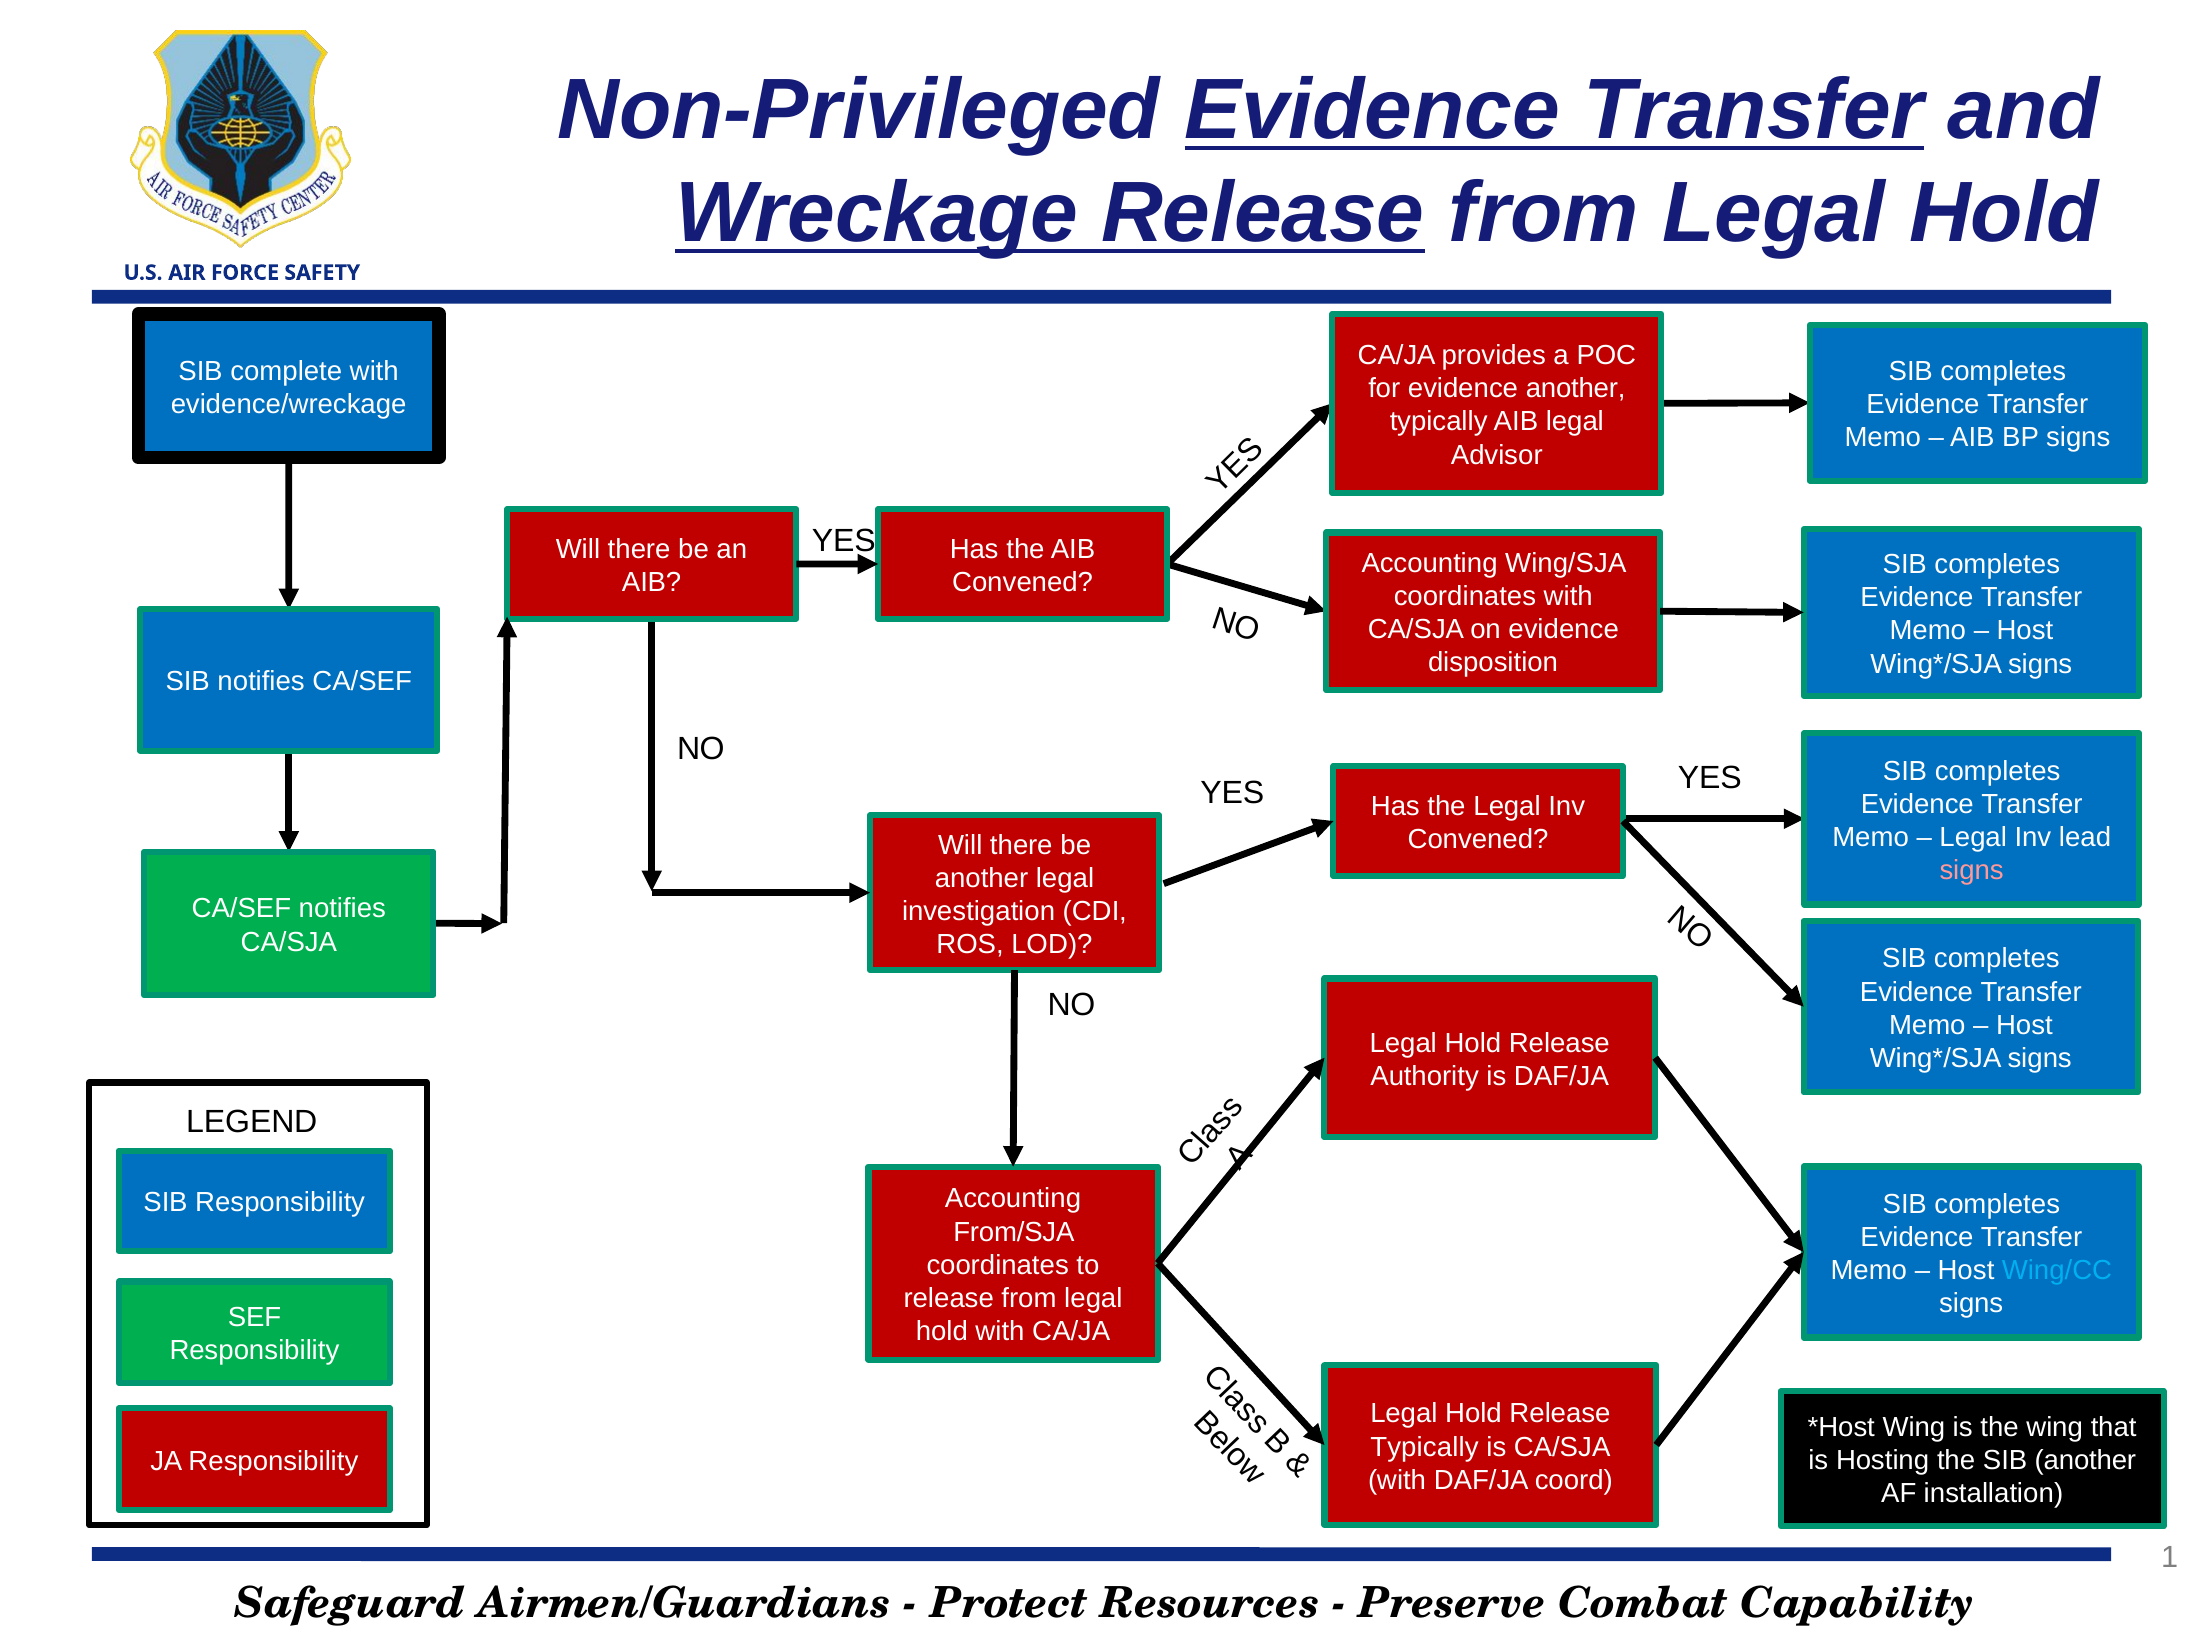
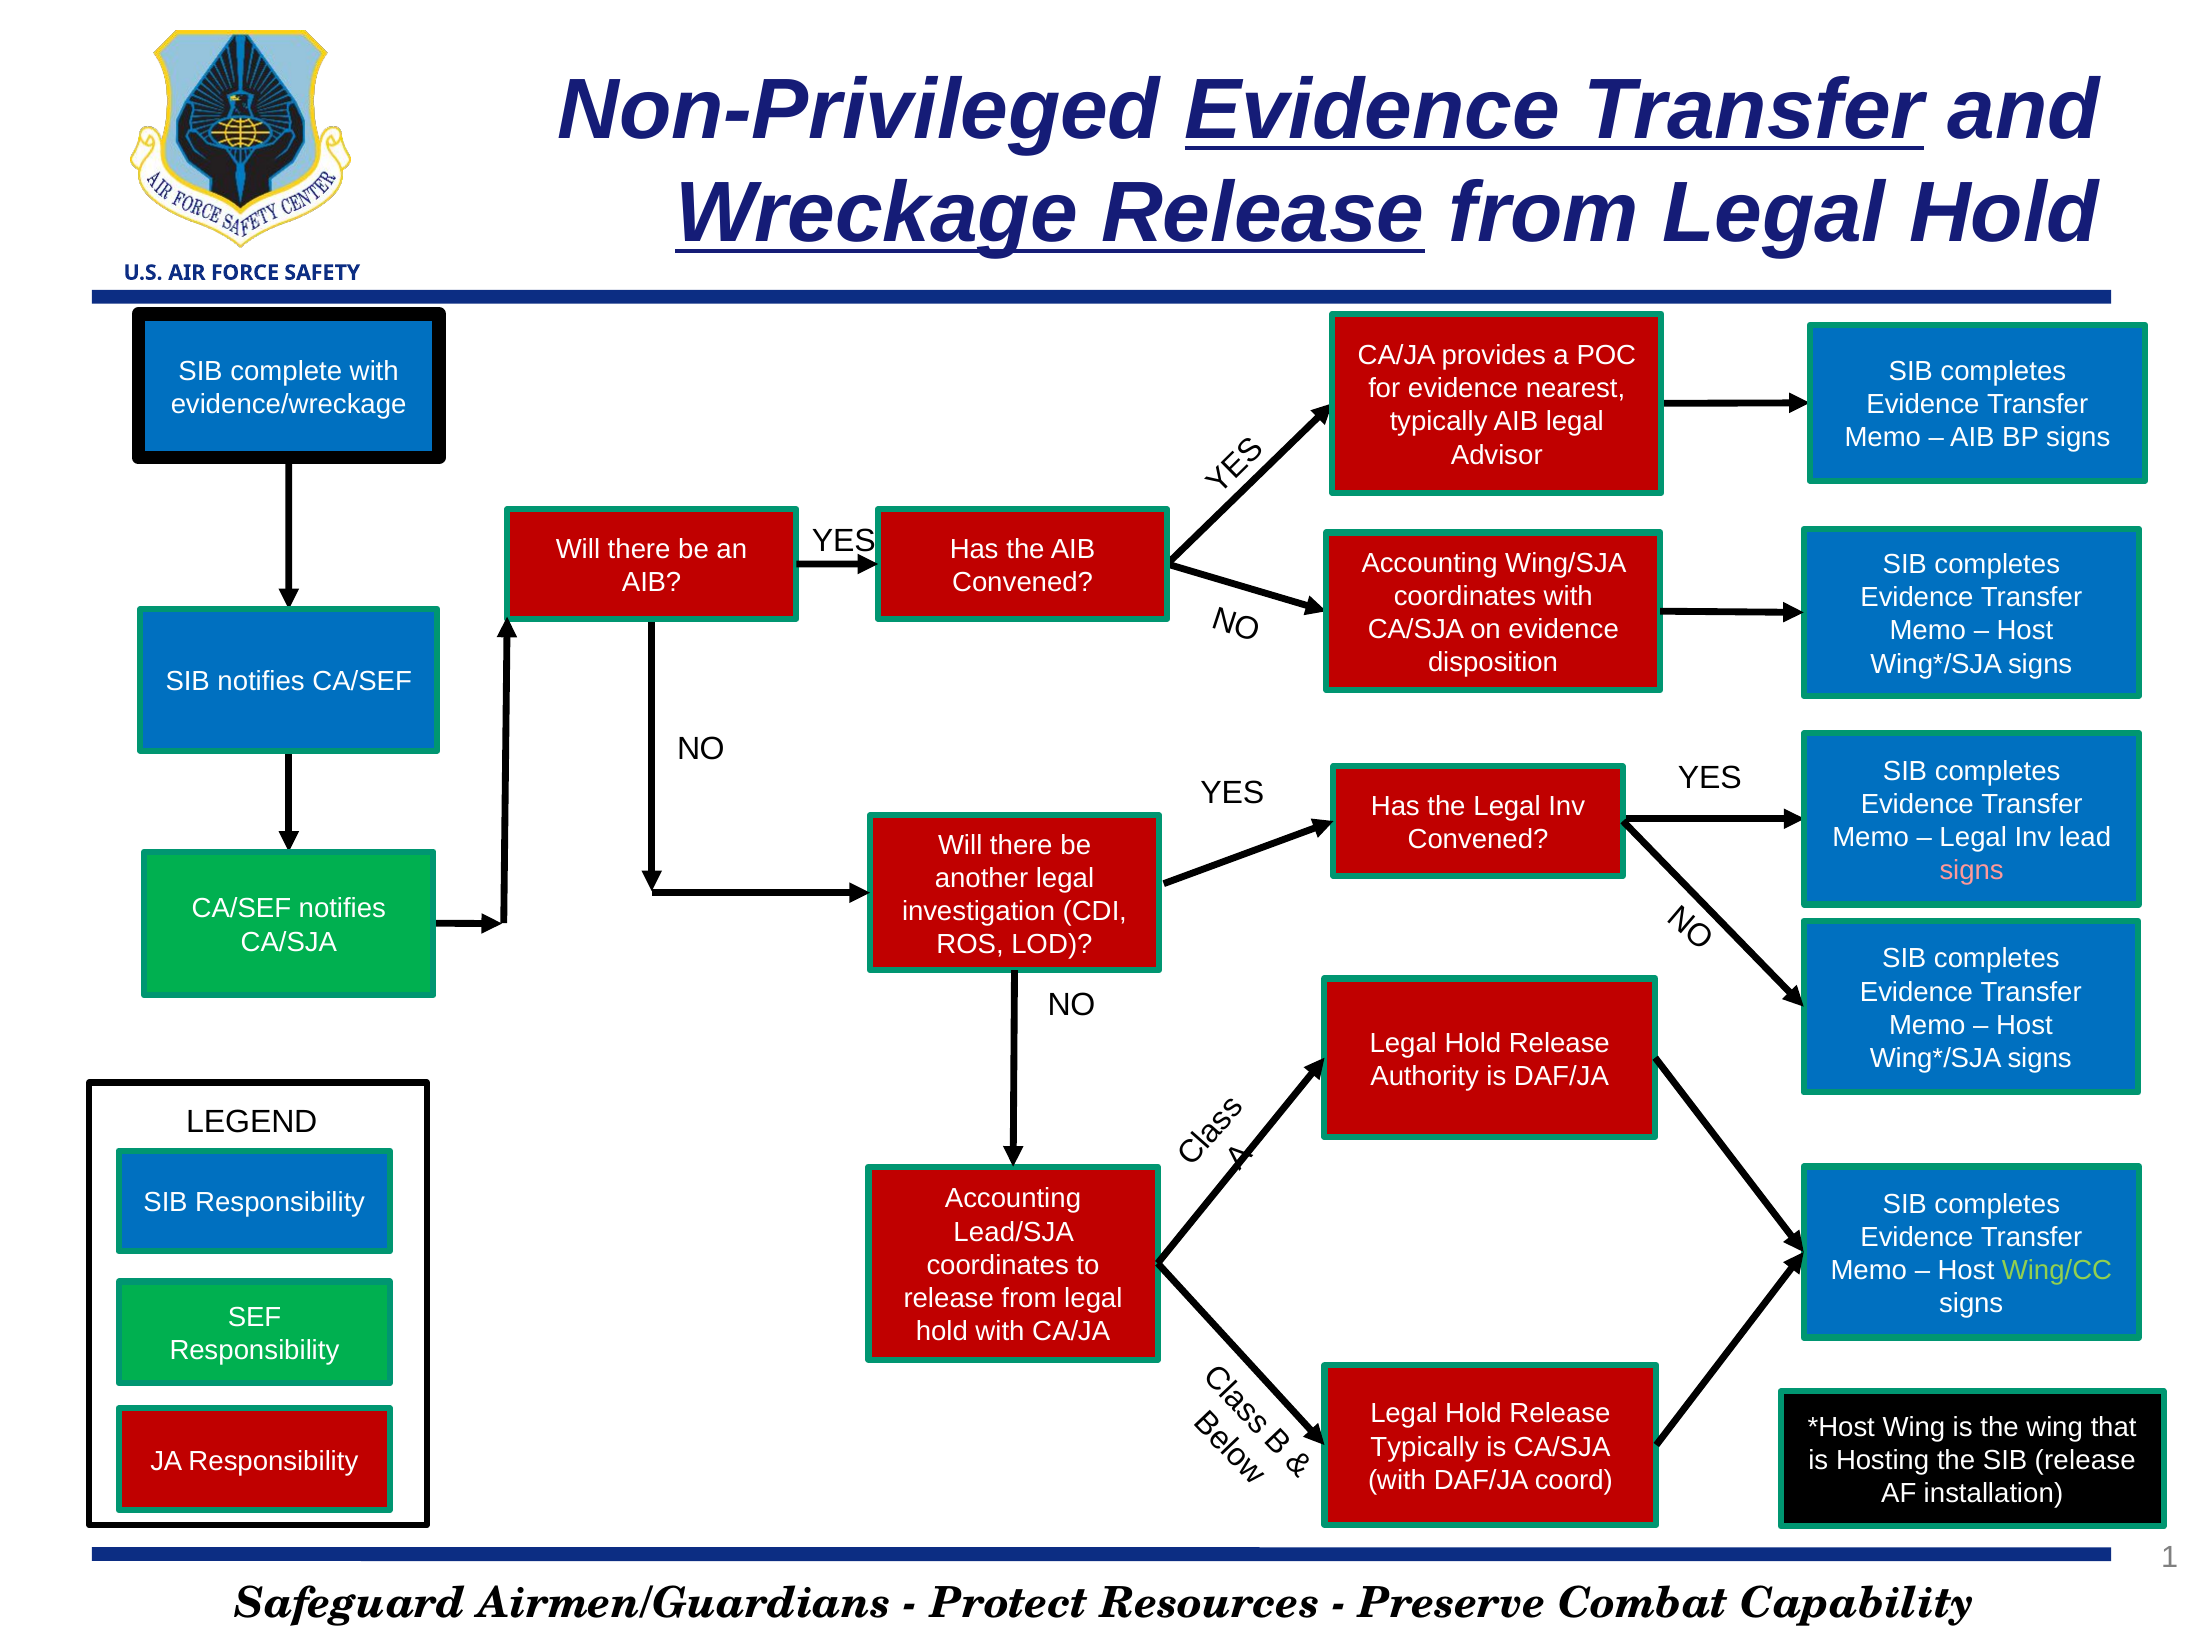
evidence another: another -> nearest
From/SJA: From/SJA -> Lead/SJA
Wing/CC colour: light blue -> light green
SIB another: another -> release
